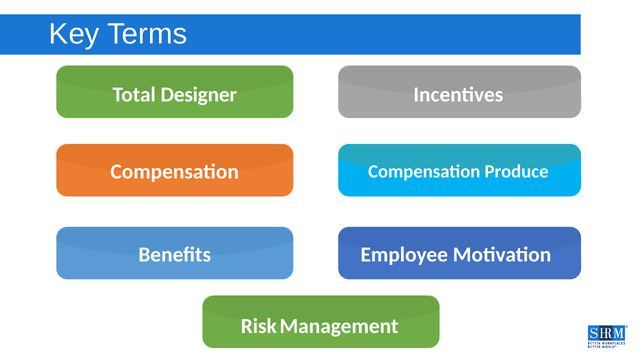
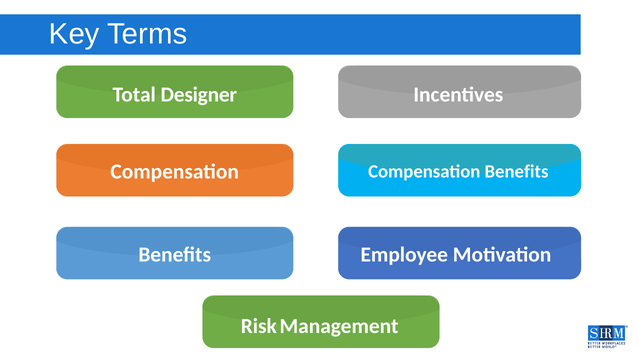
Produce at (517, 171): Produce -> Benefits
